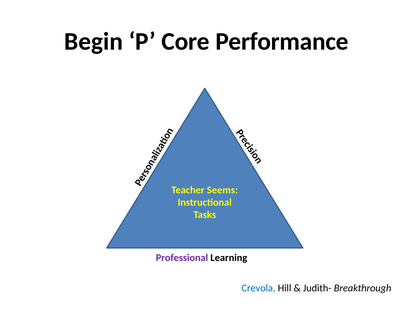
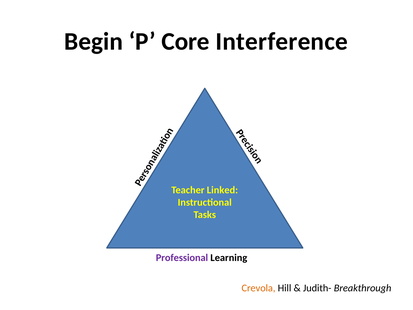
Performance: Performance -> Interference
Seems: Seems -> Linked
Crevola colour: blue -> orange
